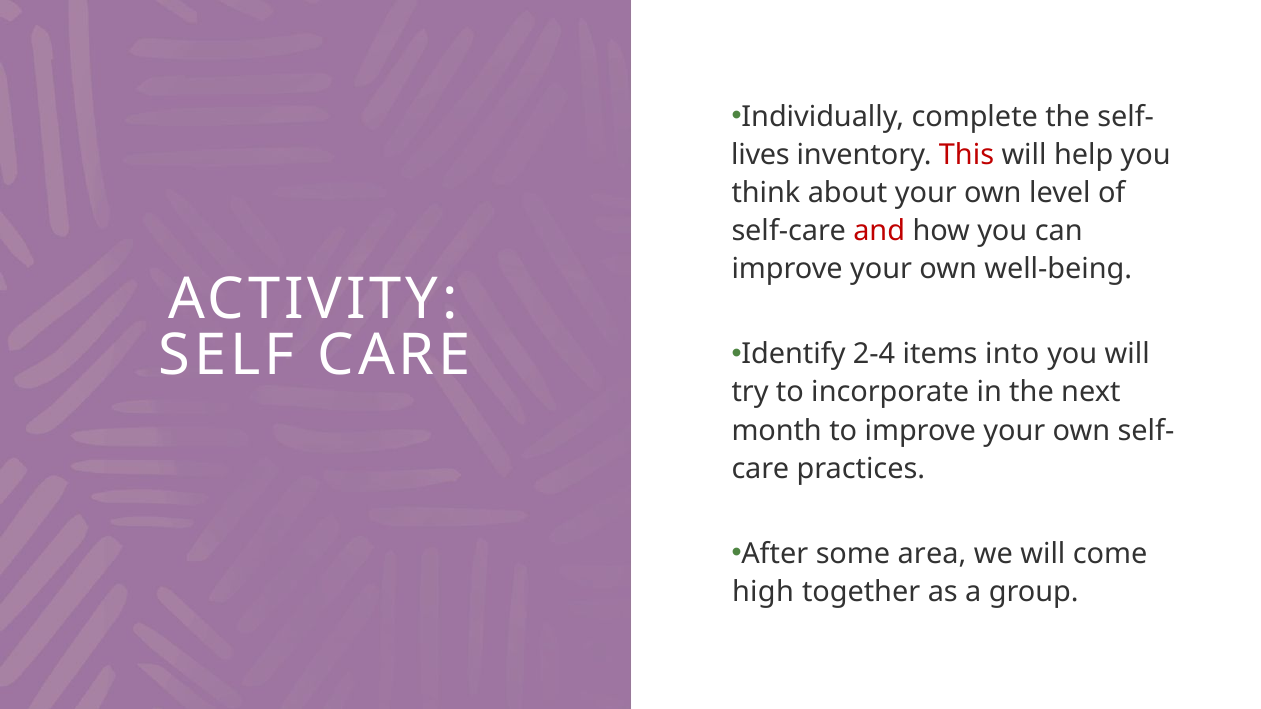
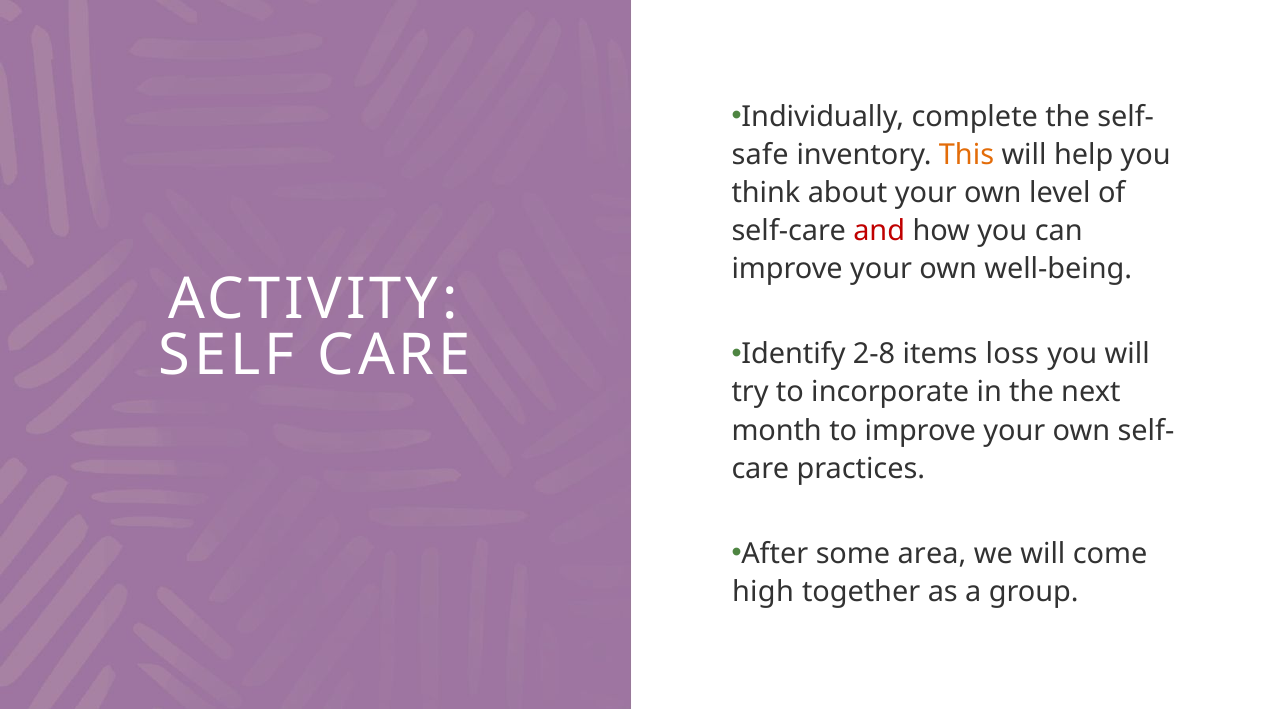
lives: lives -> safe
This colour: red -> orange
2-4: 2-4 -> 2-8
into: into -> loss
